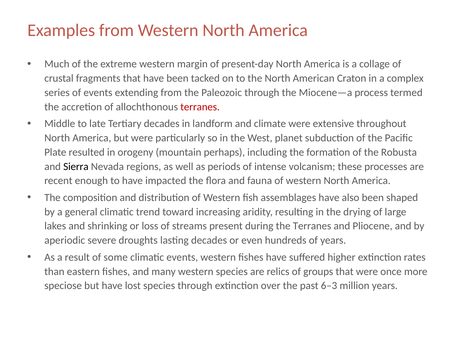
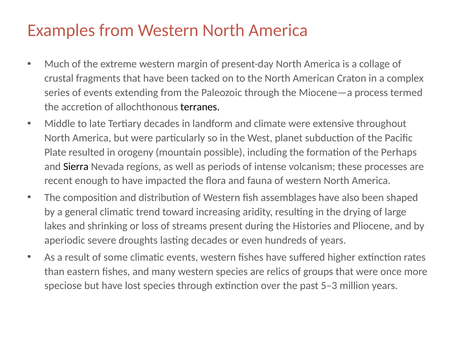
terranes at (200, 107) colour: red -> black
perhaps: perhaps -> possible
Robusta: Robusta -> Perhaps
the Terranes: Terranes -> Histories
6–3: 6–3 -> 5–3
